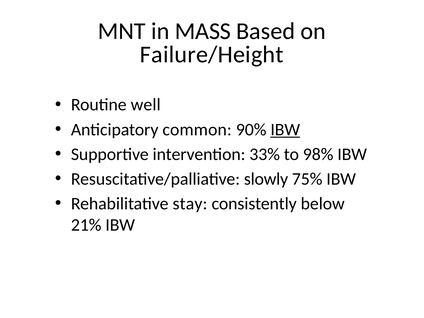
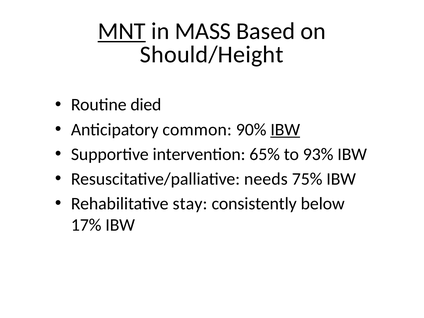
MNT underline: none -> present
Failure/Height: Failure/Height -> Should/Height
well: well -> died
33%: 33% -> 65%
98%: 98% -> 93%
slowly: slowly -> needs
21%: 21% -> 17%
